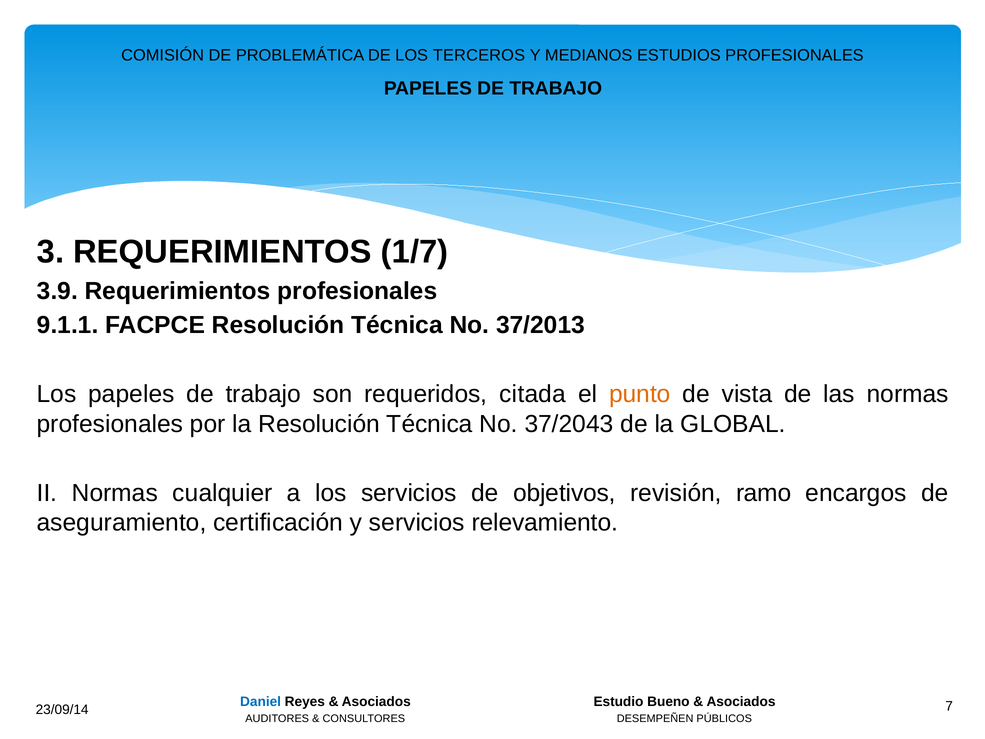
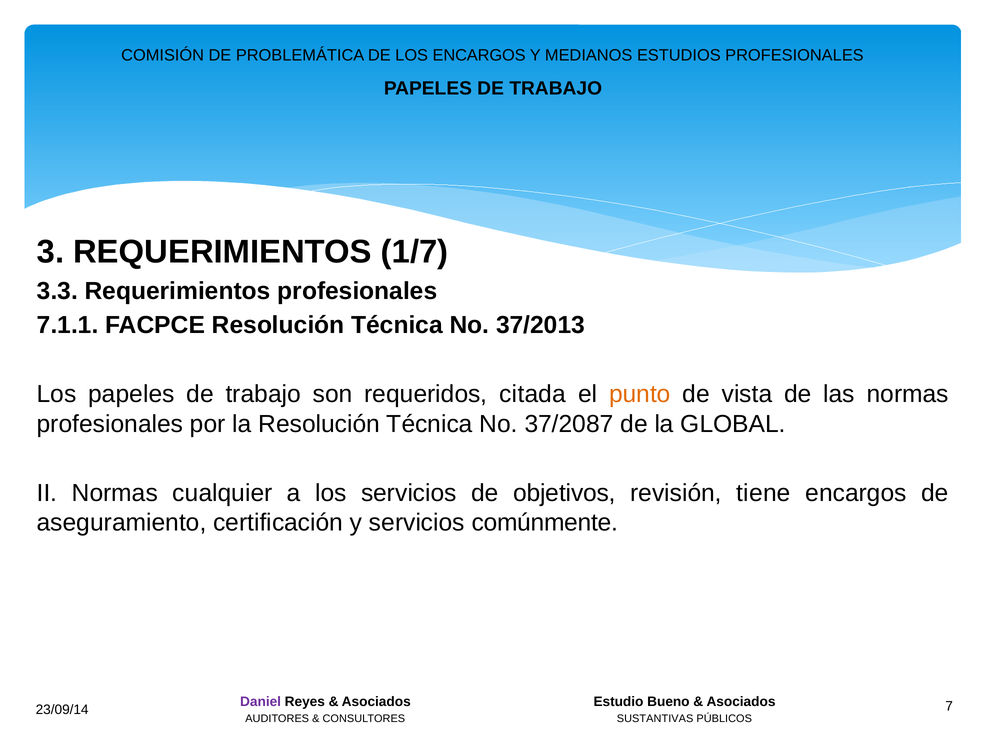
LOS TERCEROS: TERCEROS -> ENCARGOS
3.9: 3.9 -> 3.3
9.1.1: 9.1.1 -> 7.1.1
37/2043: 37/2043 -> 37/2087
ramo: ramo -> tiene
relevamiento: relevamiento -> comúnmente
Daniel colour: blue -> purple
DESEMPEÑEN: DESEMPEÑEN -> SUSTANTIVAS
